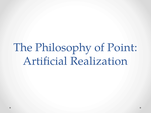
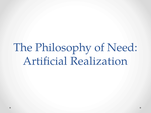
Point: Point -> Need
